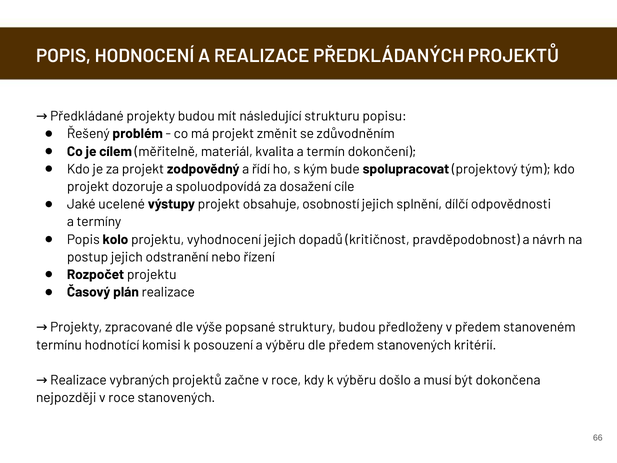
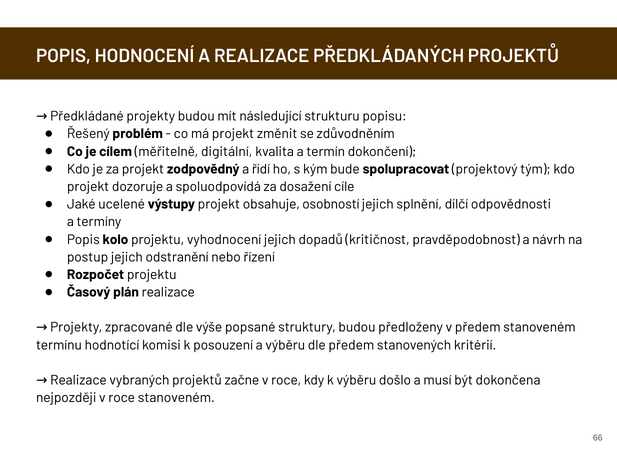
materiál: materiál -> digitální
roce stanovených: stanovených -> stanoveném
